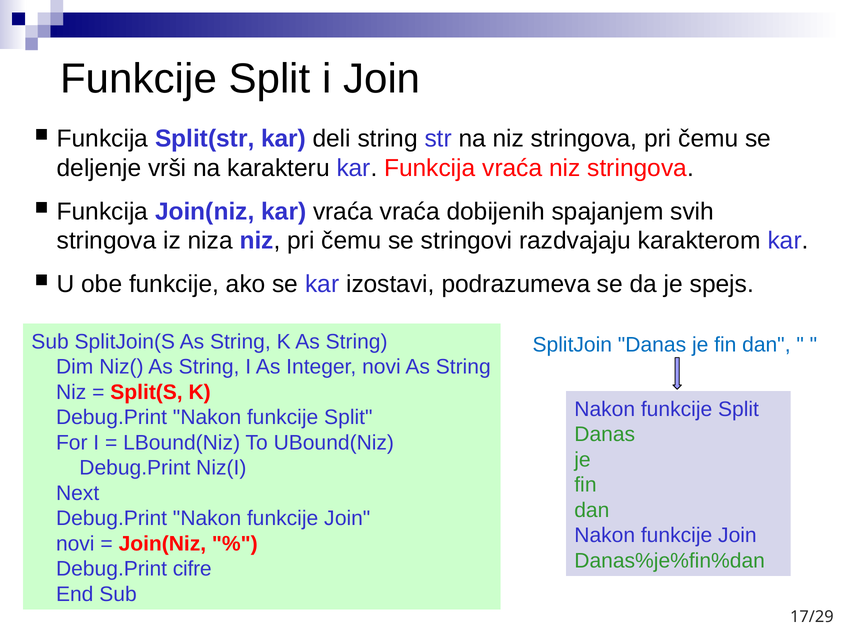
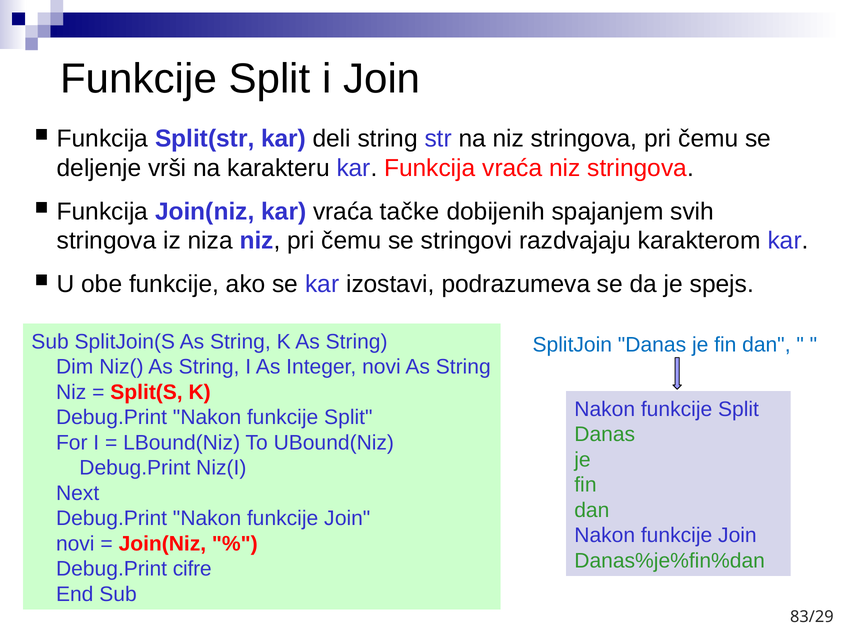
vraća vraća: vraća -> tačke
17/29: 17/29 -> 83/29
